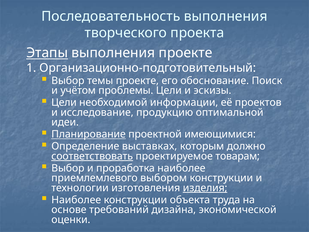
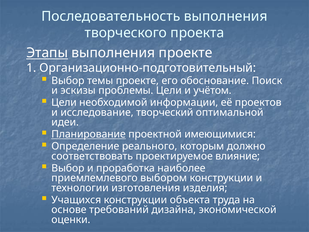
учётом: учётом -> эскизы
эскизы: эскизы -> учётом
продукцию: продукцию -> творческий
выставках: выставках -> реального
соответствовать underline: present -> none
товарам: товарам -> влияние
изделия underline: present -> none
Наиболее at (76, 200): Наиболее -> Учащихся
